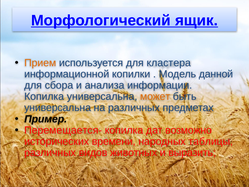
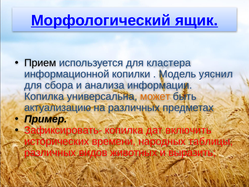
Прием colour: orange -> black
данной: данной -> уяснил
универсальна at (58, 108): универсальна -> актуализацию
Перемещается-: Перемещается- -> Зафиксировать-
возможно: возможно -> включить
